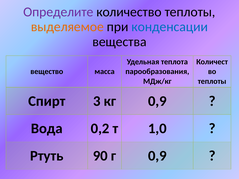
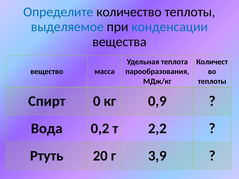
Определите colour: purple -> blue
выделяемое colour: orange -> blue
3: 3 -> 0
1,0: 1,0 -> 2,2
90: 90 -> 20
г 0,9: 0,9 -> 3,9
